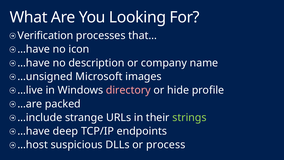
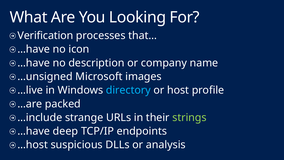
directory colour: pink -> light blue
hide: hide -> host
process: process -> analysis
